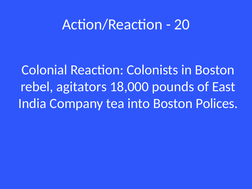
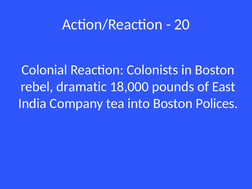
agitators: agitators -> dramatic
